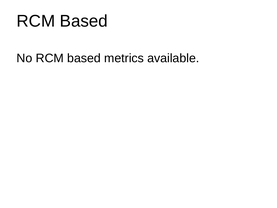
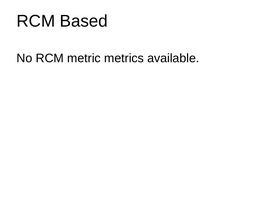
No RCM based: based -> metric
